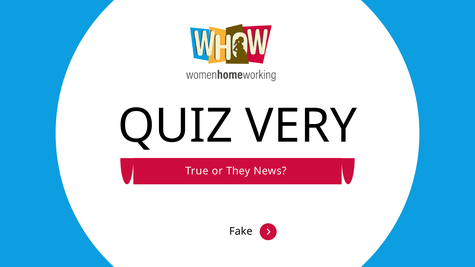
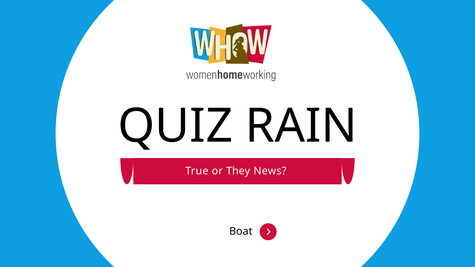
VERY: VERY -> RAIN
Fake: Fake -> Boat
